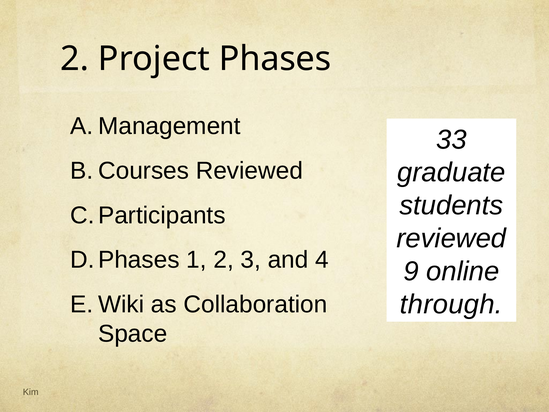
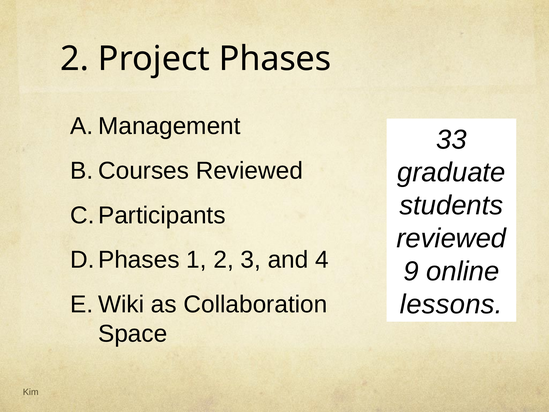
through: through -> lessons
